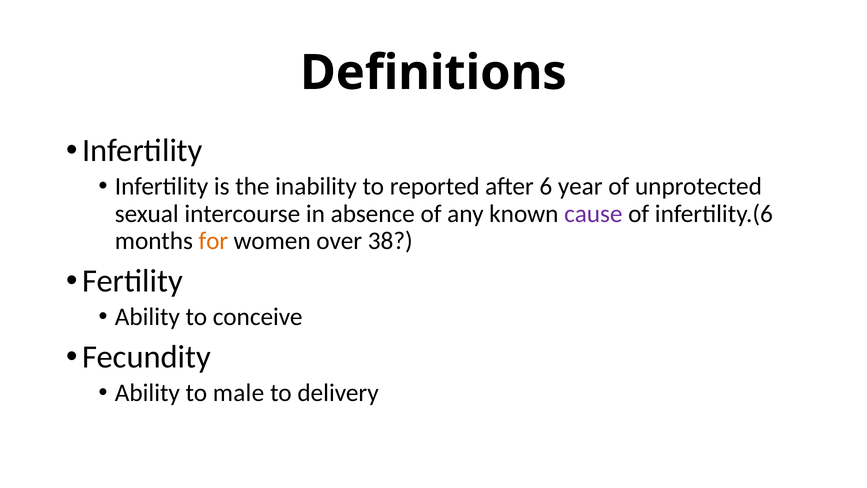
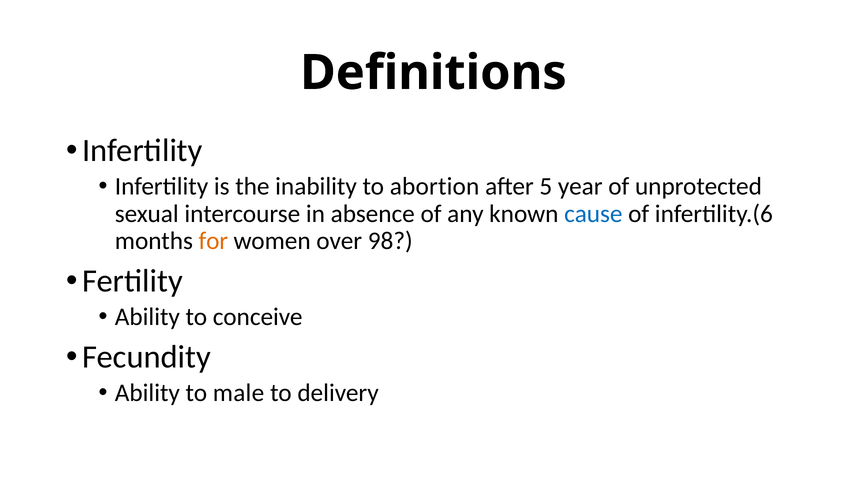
reported: reported -> abortion
6: 6 -> 5
cause colour: purple -> blue
38: 38 -> 98
